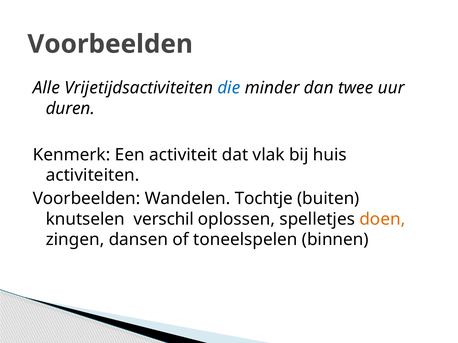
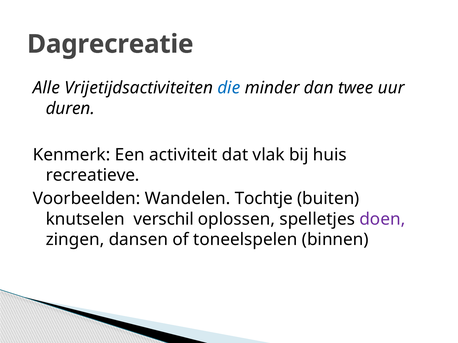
Voorbeelden at (110, 44): Voorbeelden -> Dagrecreatie
activiteiten: activiteiten -> recreatieve
doen colour: orange -> purple
